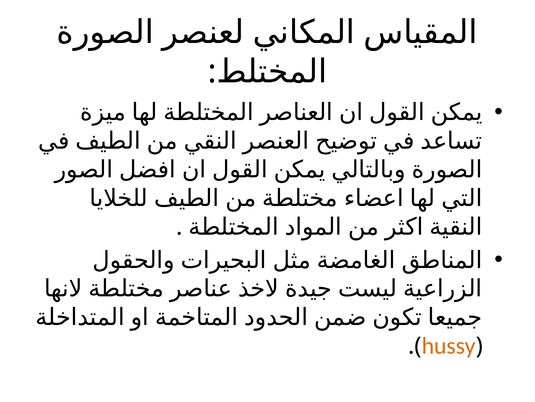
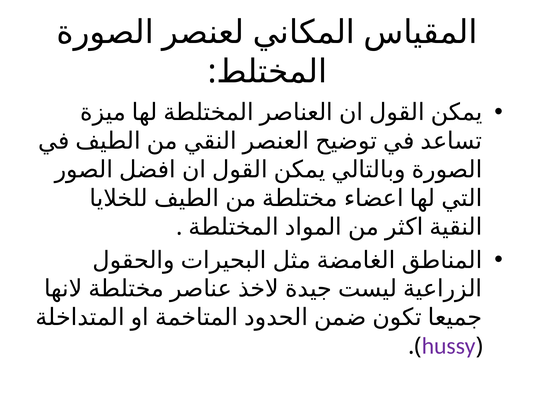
hussy colour: orange -> purple
